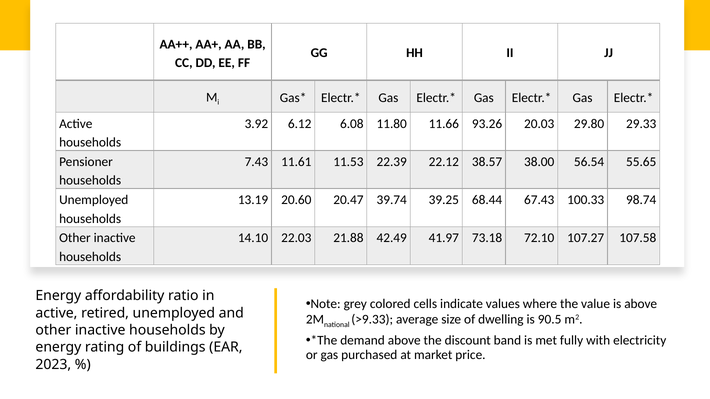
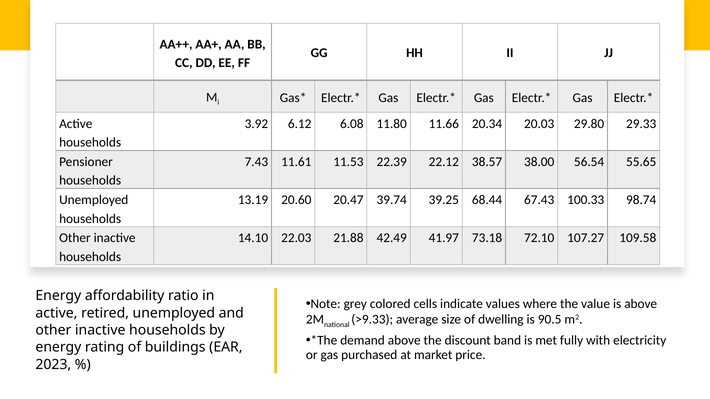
93.26: 93.26 -> 20.34
107.58: 107.58 -> 109.58
